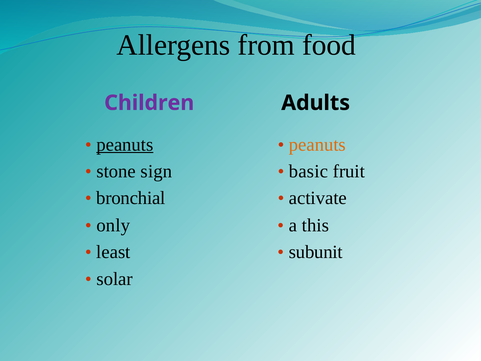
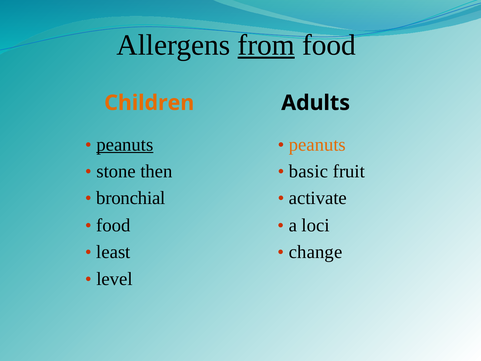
from underline: none -> present
Children colour: purple -> orange
sign: sign -> then
only at (113, 225): only -> food
this: this -> loci
subunit: subunit -> change
solar: solar -> level
